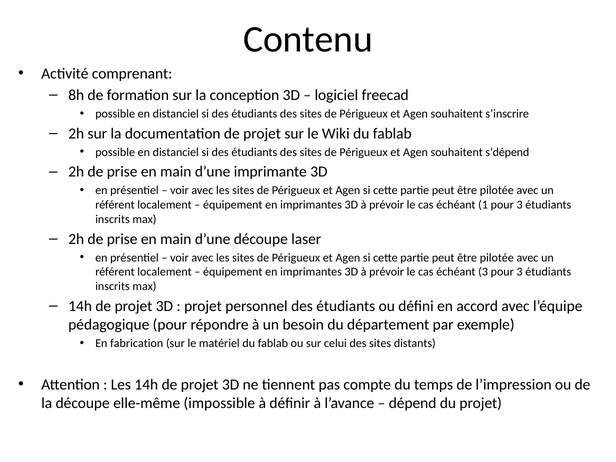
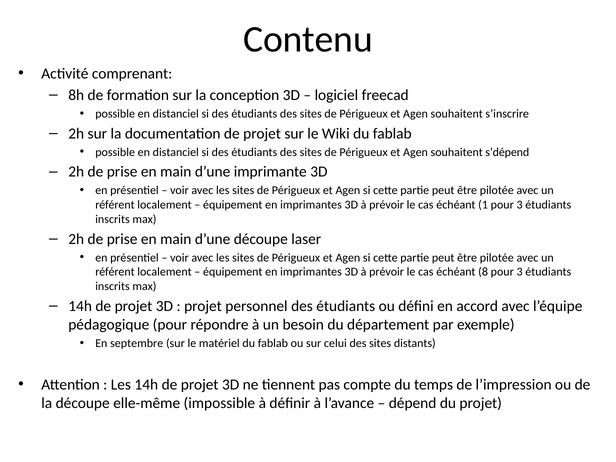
échéant 3: 3 -> 8
fabrication: fabrication -> septembre
